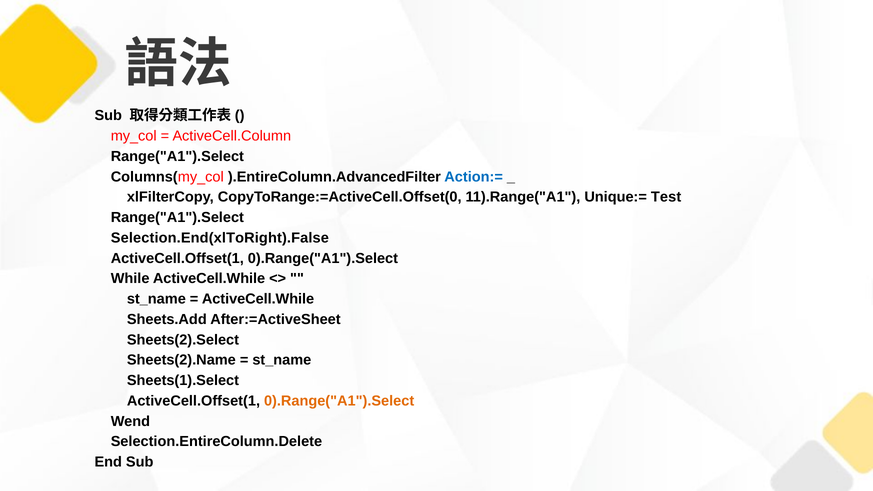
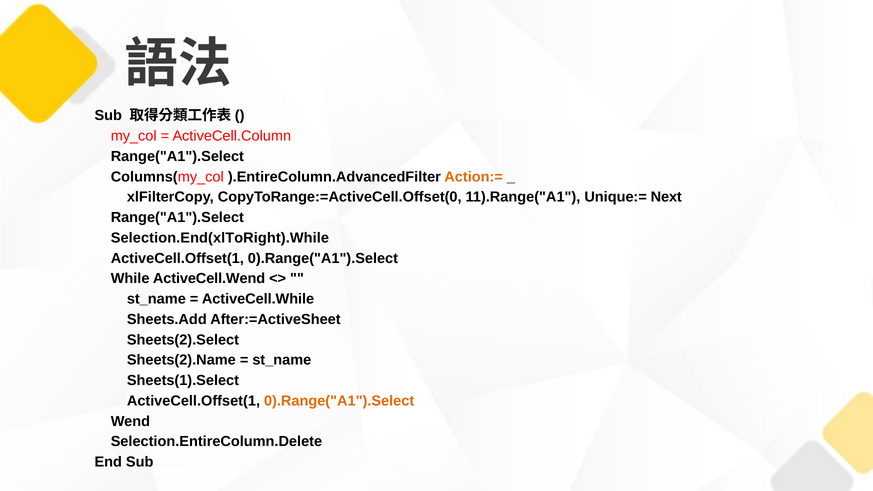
Action:= colour: blue -> orange
Test: Test -> Next
Selection.End(xlToRight).False: Selection.End(xlToRight).False -> Selection.End(xlToRight).While
While ActiveCell.While: ActiveCell.While -> ActiveCell.Wend
